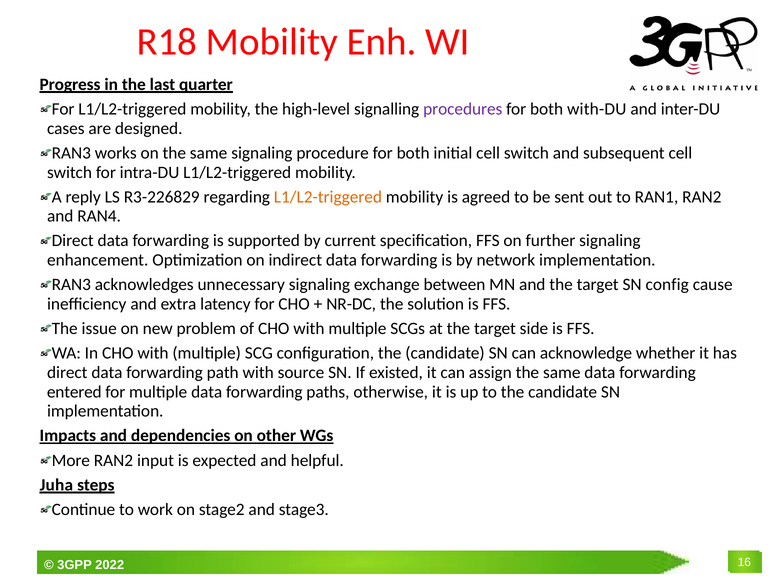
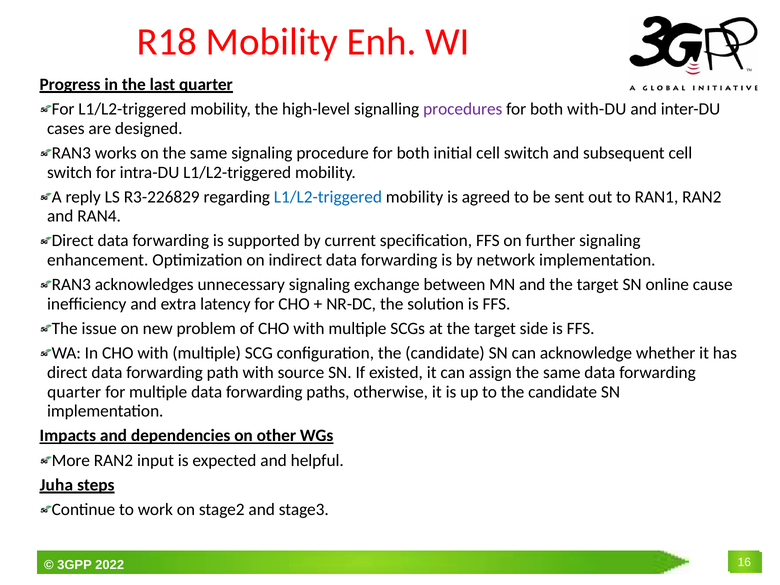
L1/L2-triggered at (328, 197) colour: orange -> blue
config: config -> online
entered at (74, 392): entered -> quarter
